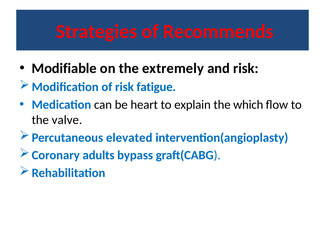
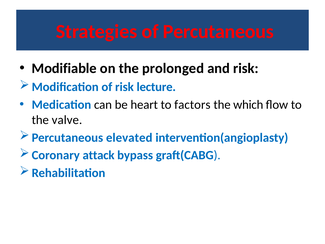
of Recommends: Recommends -> Percutaneous
extremely: extremely -> prolonged
fatigue: fatigue -> lecture
explain: explain -> factors
adults: adults -> attack
